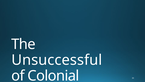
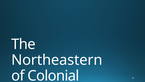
Unsuccessful: Unsuccessful -> Northeastern
